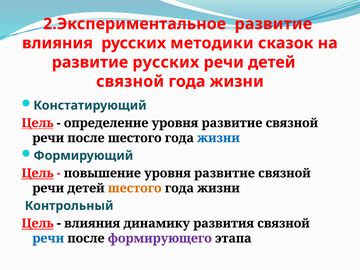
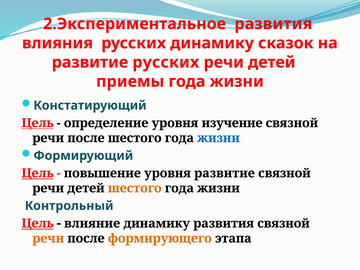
2.Экспериментальное развитие: развитие -> развития
русских методики: методики -> динамику
связной at (130, 82): связной -> приемы
определение уровня развитие: развитие -> изучение
влияния at (92, 223): влияния -> влияние
речи at (48, 238) colour: blue -> orange
формирующего colour: purple -> orange
